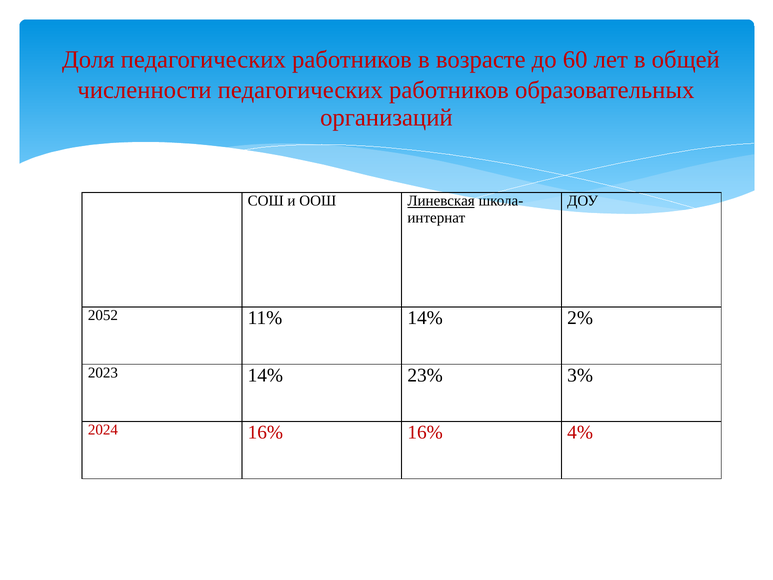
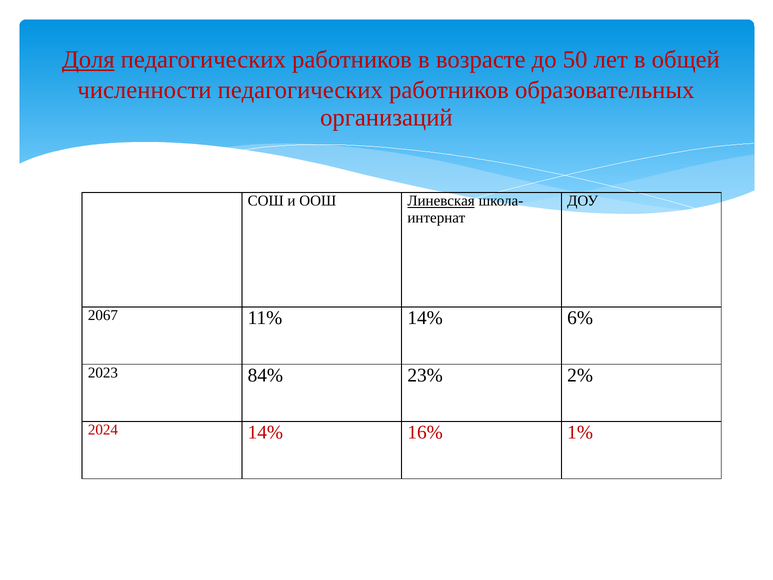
Доля underline: none -> present
60: 60 -> 50
2052: 2052 -> 2067
2%: 2% -> 6%
2023 14%: 14% -> 84%
3%: 3% -> 2%
2024 16%: 16% -> 14%
4%: 4% -> 1%
